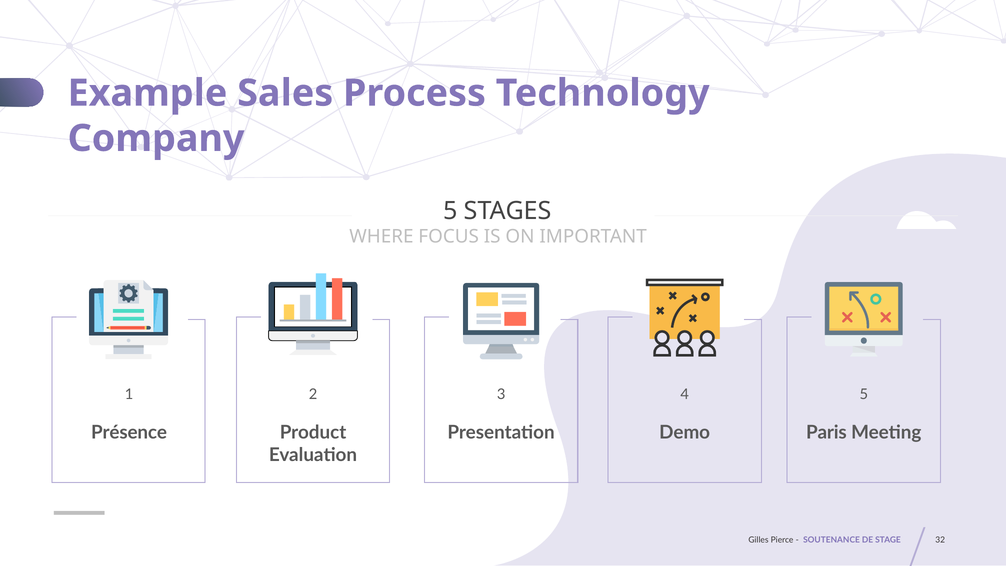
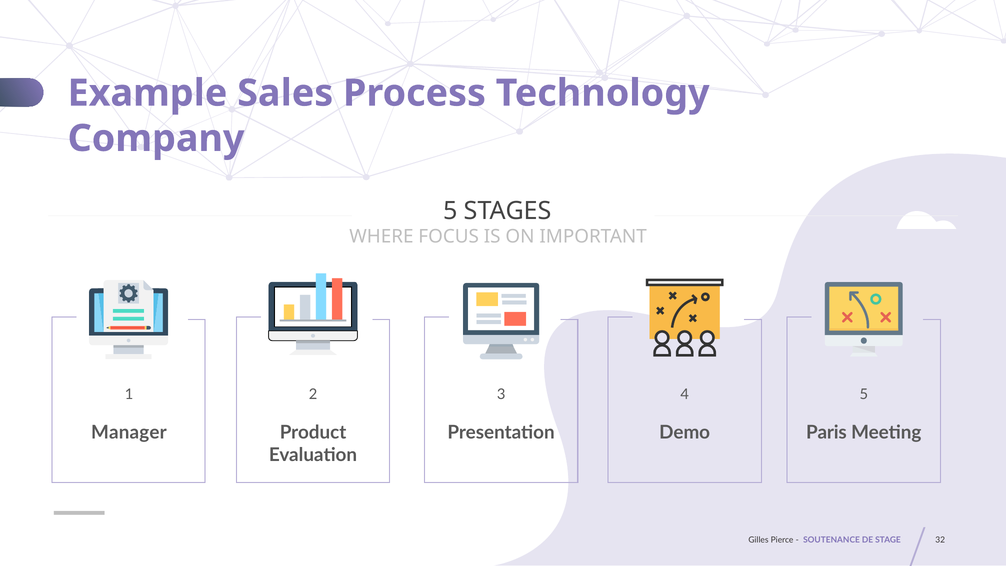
Présence: Présence -> Manager
